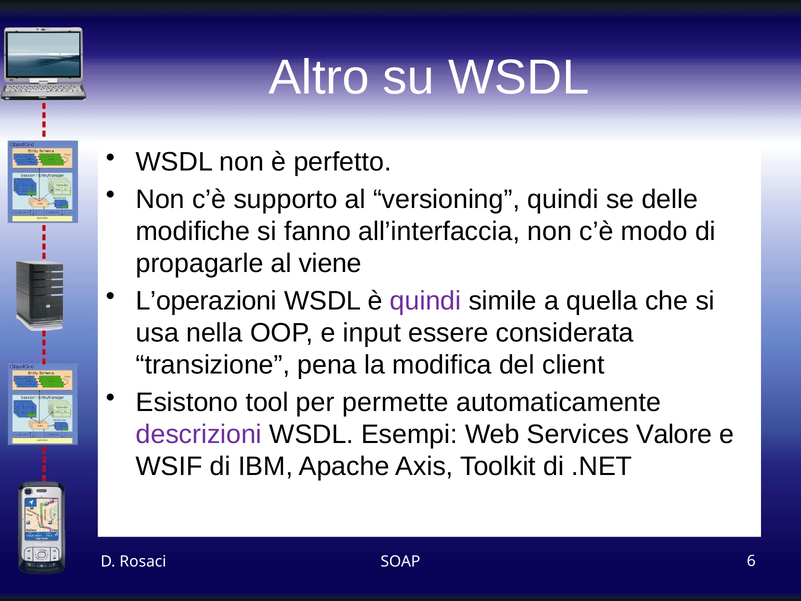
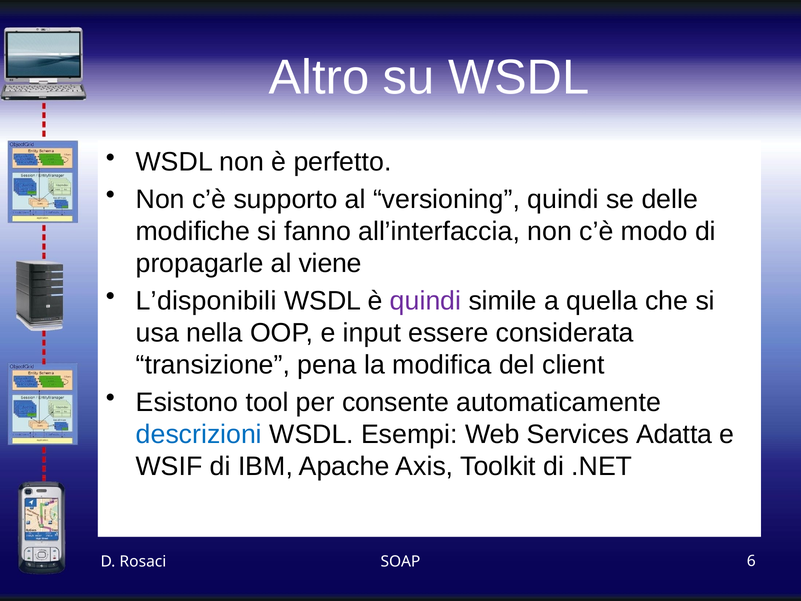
L’operazioni: L’operazioni -> L’disponibili
permette: permette -> consente
descrizioni colour: purple -> blue
Valore: Valore -> Adatta
